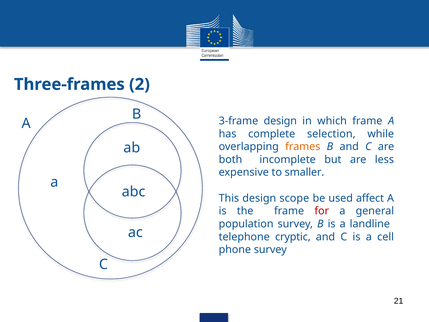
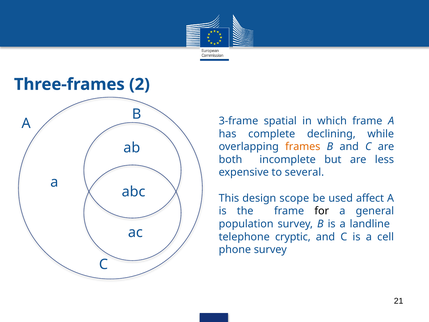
3-frame design: design -> spatial
selection: selection -> declining
smaller: smaller -> several
for colour: red -> black
